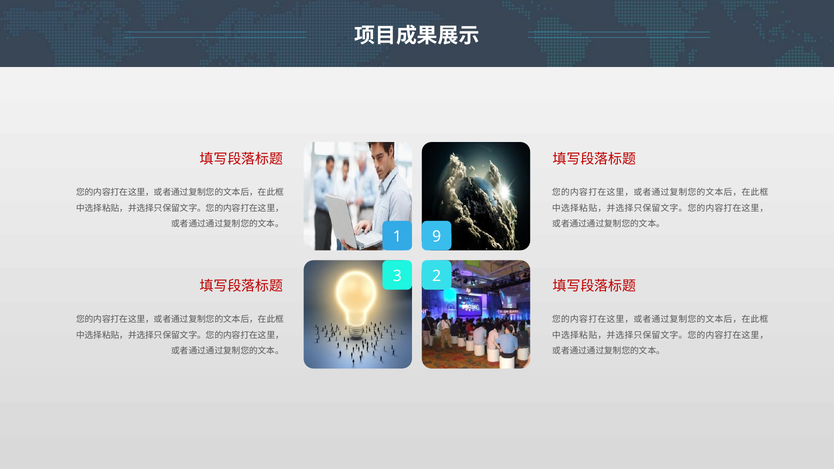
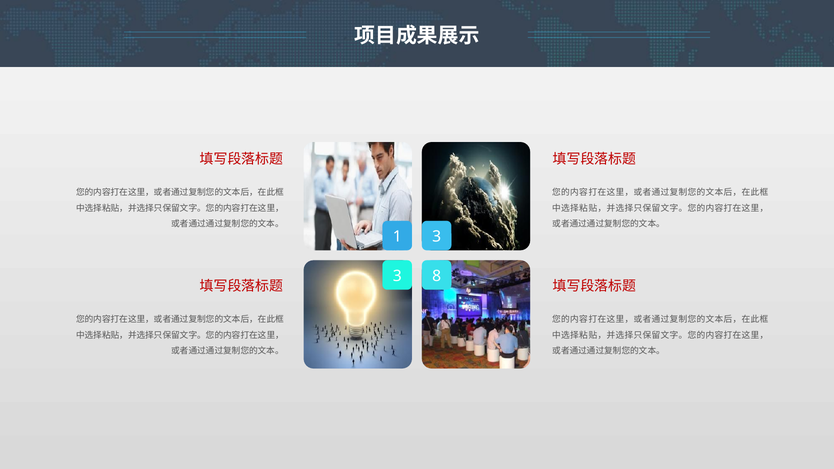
1 9: 9 -> 3
2: 2 -> 8
